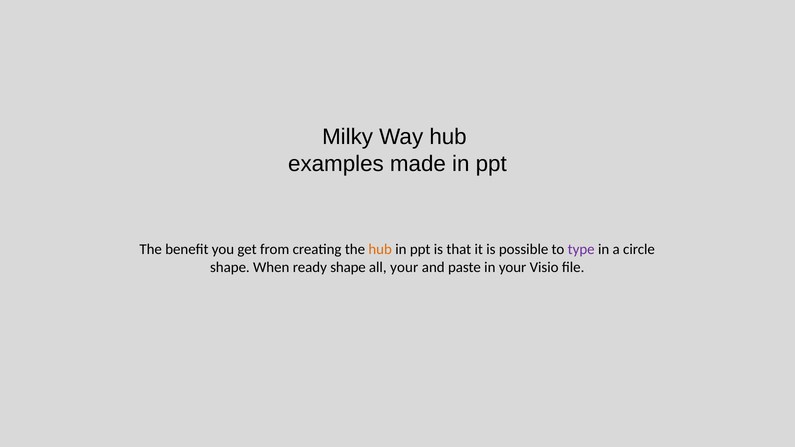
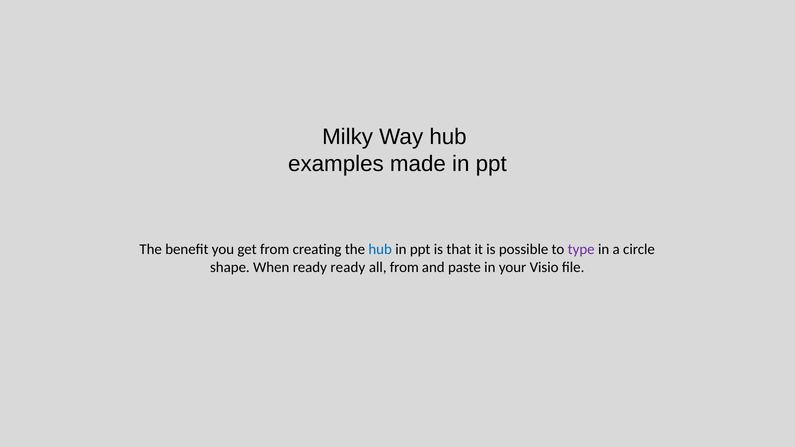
hub at (380, 249) colour: orange -> blue
ready shape: shape -> ready
all your: your -> from
